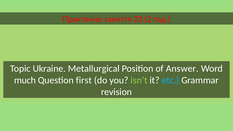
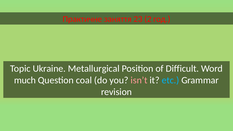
Answer: Answer -> Difficult
first: first -> coal
isn’t colour: light green -> pink
